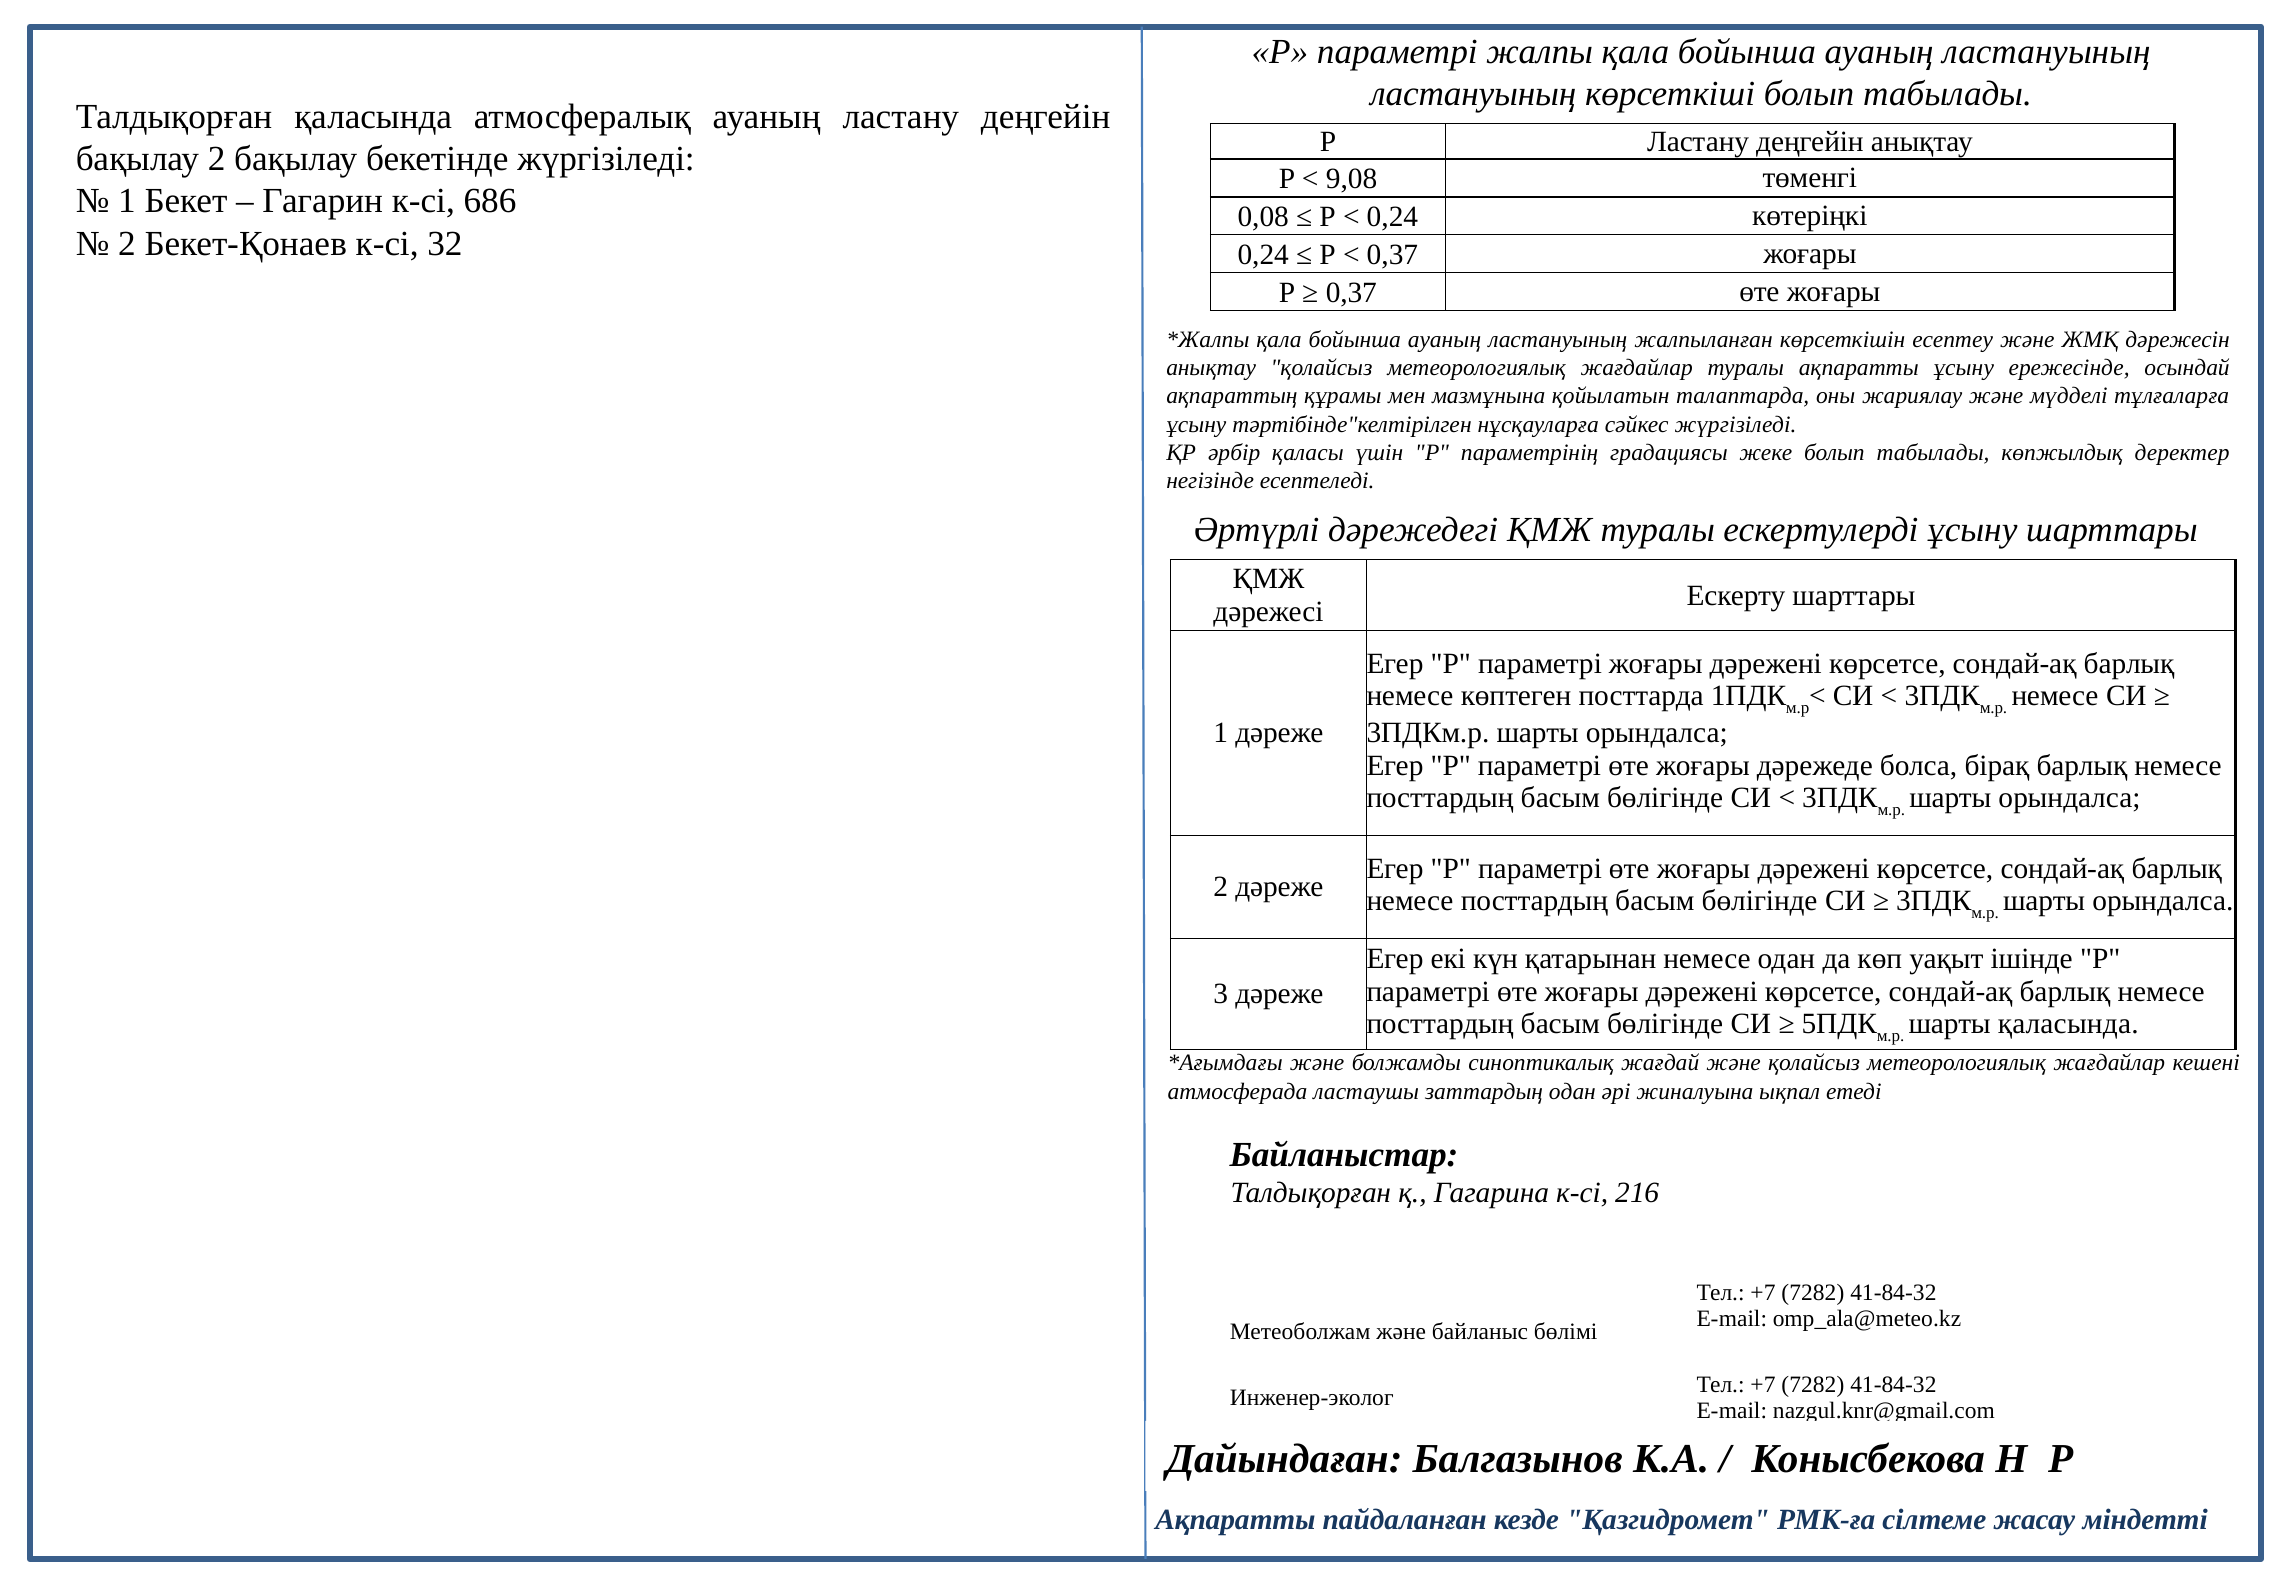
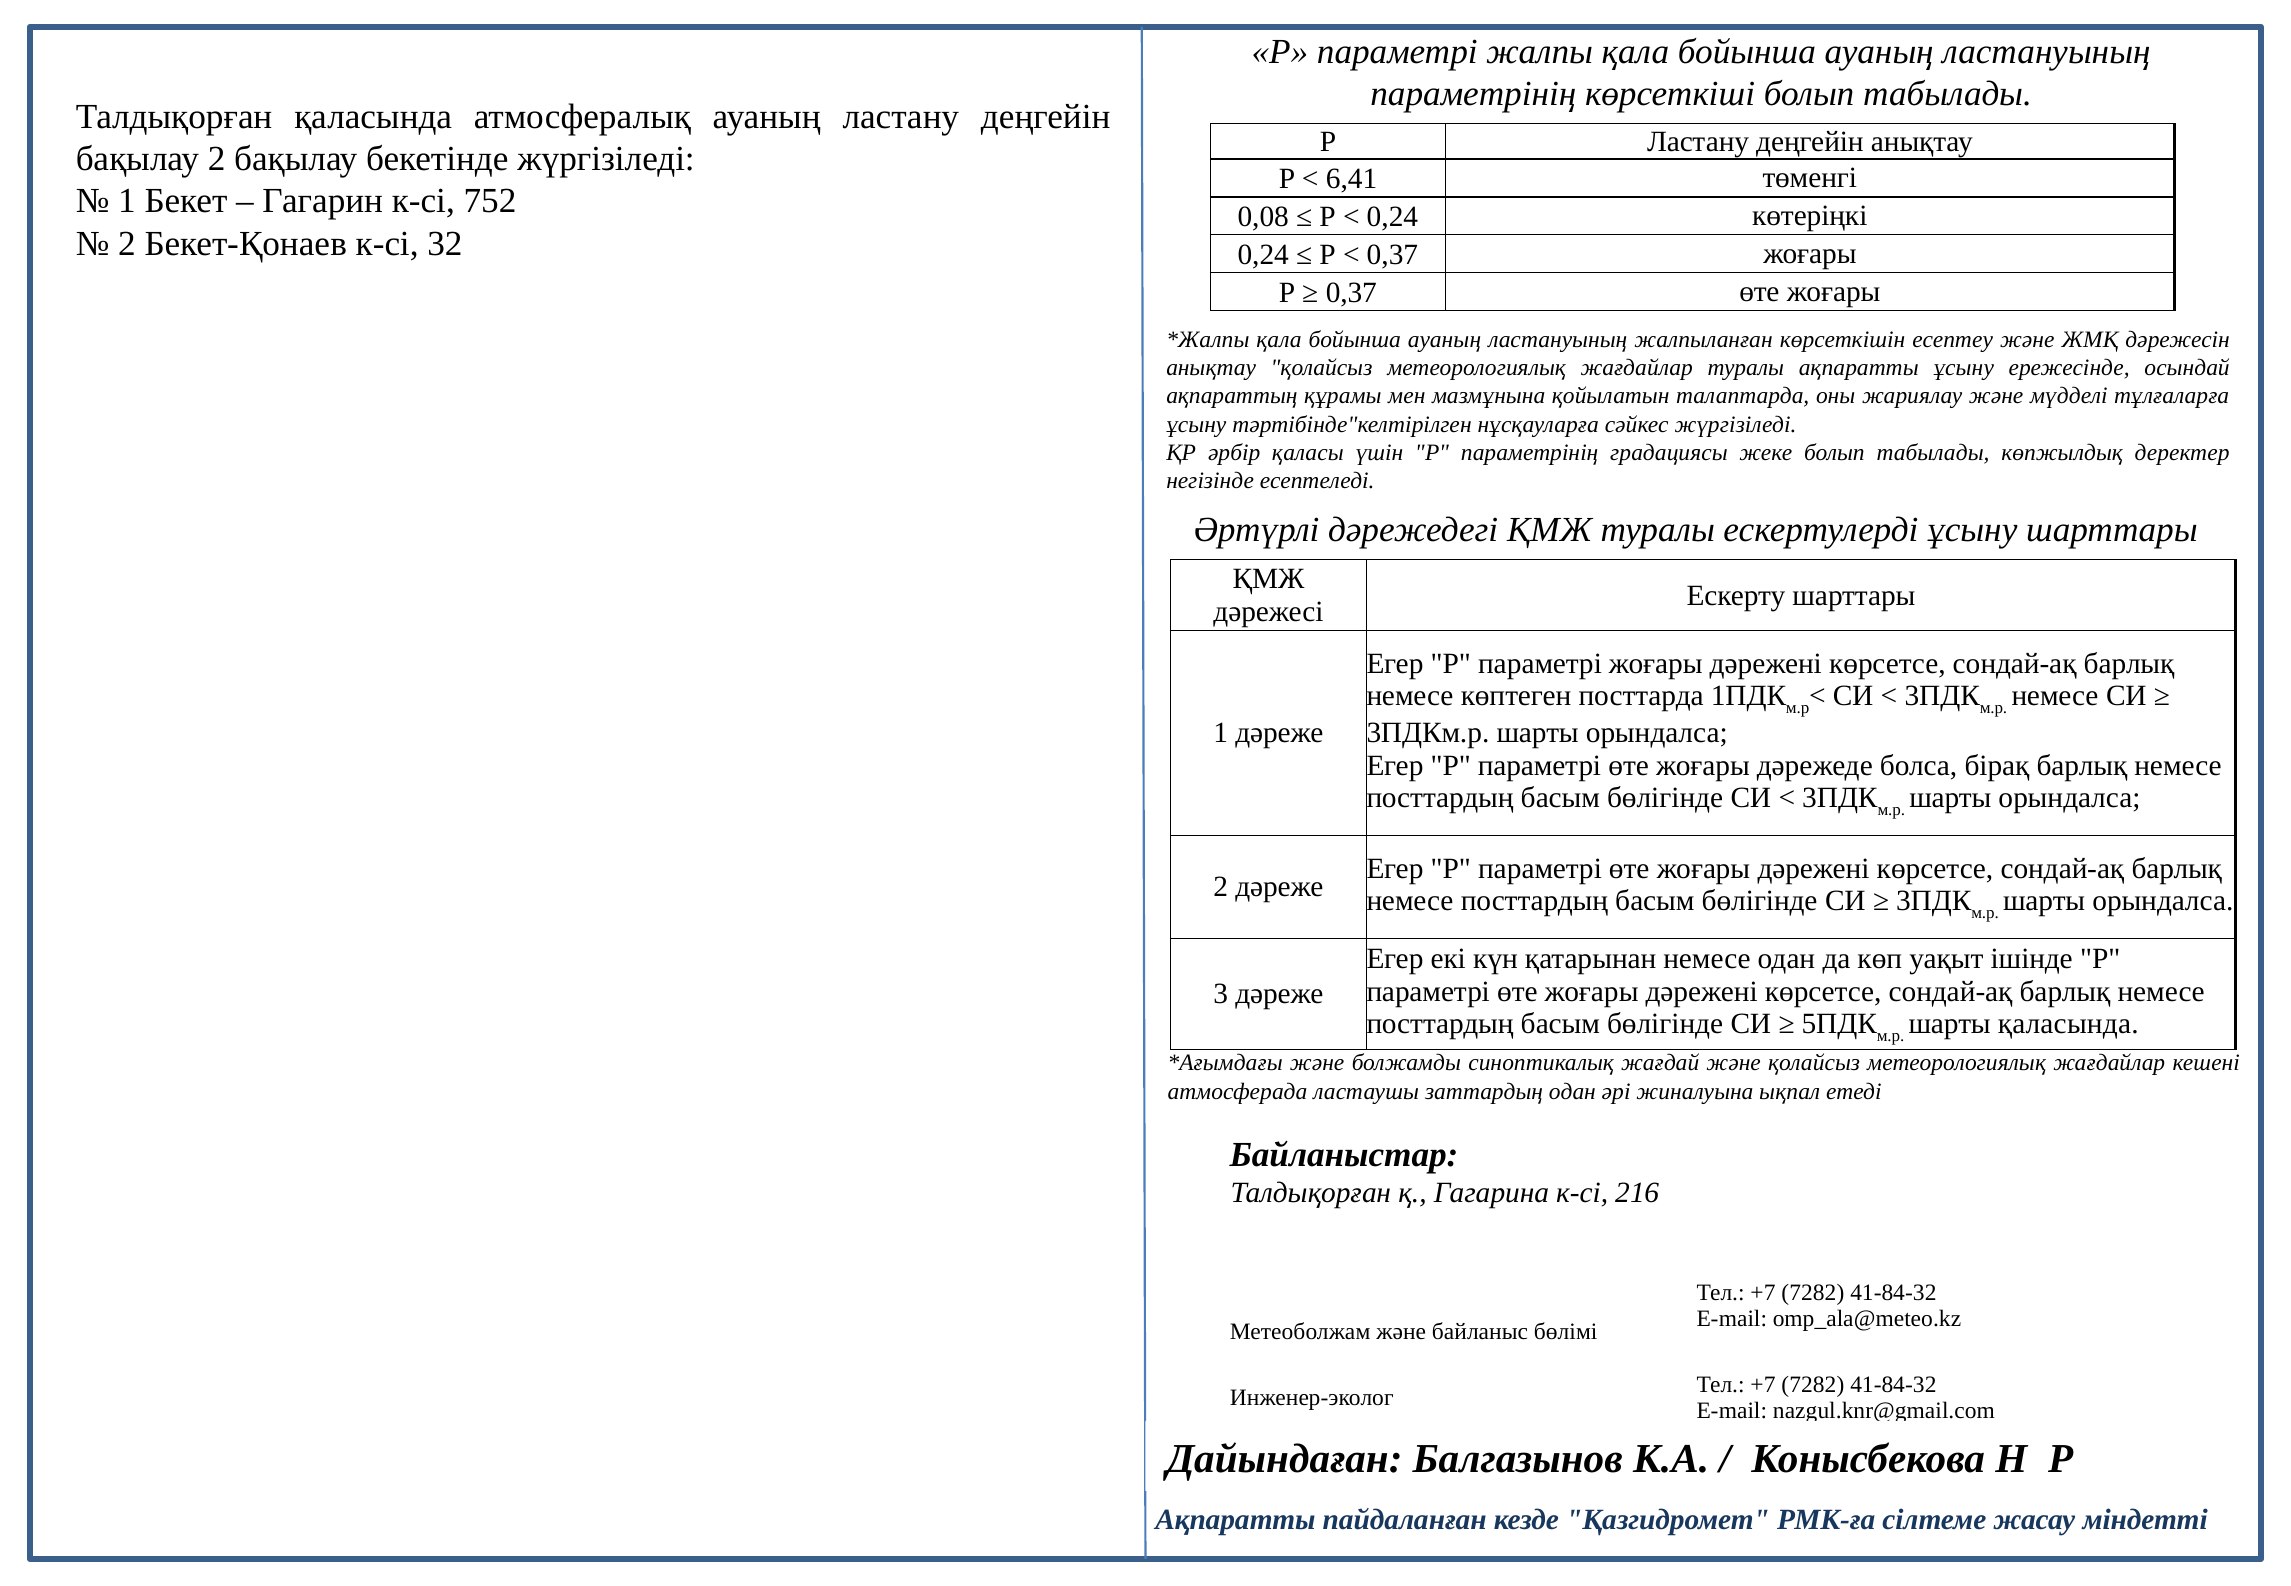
ластануының at (1473, 94): ластануының -> параметрінің
9,08: 9,08 -> 6,41
686: 686 -> 752
